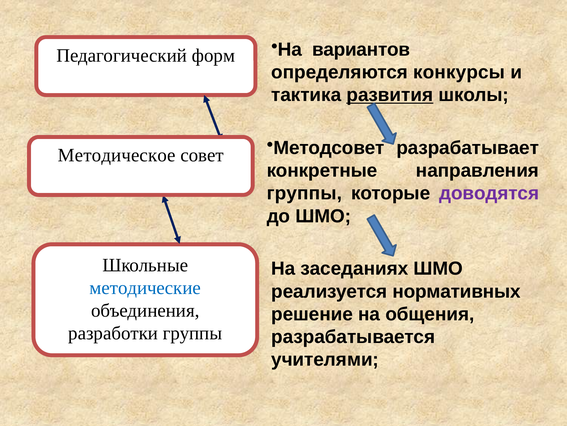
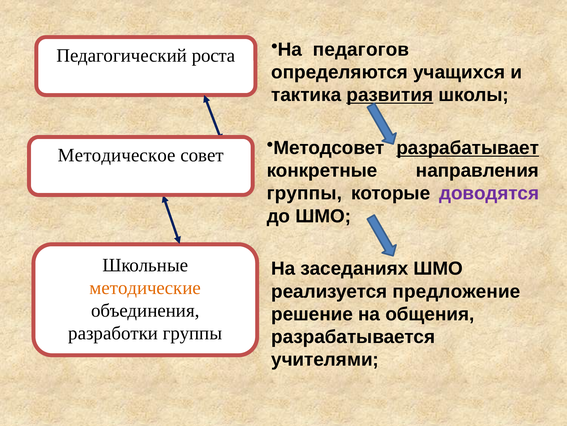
вариантов: вариантов -> педагогов
форм: форм -> роста
конкурсы: конкурсы -> учащихся
разрабатывает underline: none -> present
методические colour: blue -> orange
нормативных: нормативных -> предложение
